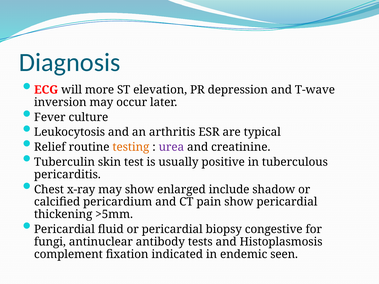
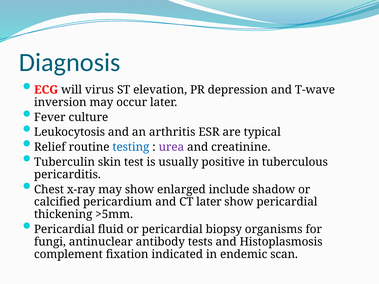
more: more -> virus
testing colour: orange -> blue
CT pain: pain -> later
congestive: congestive -> organisms
seen: seen -> scan
